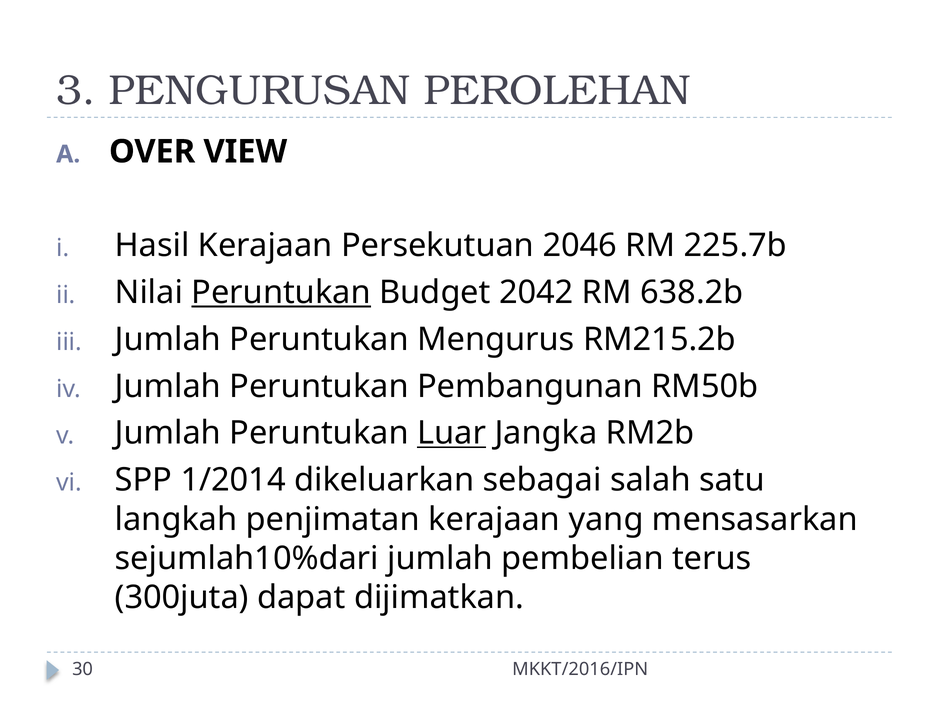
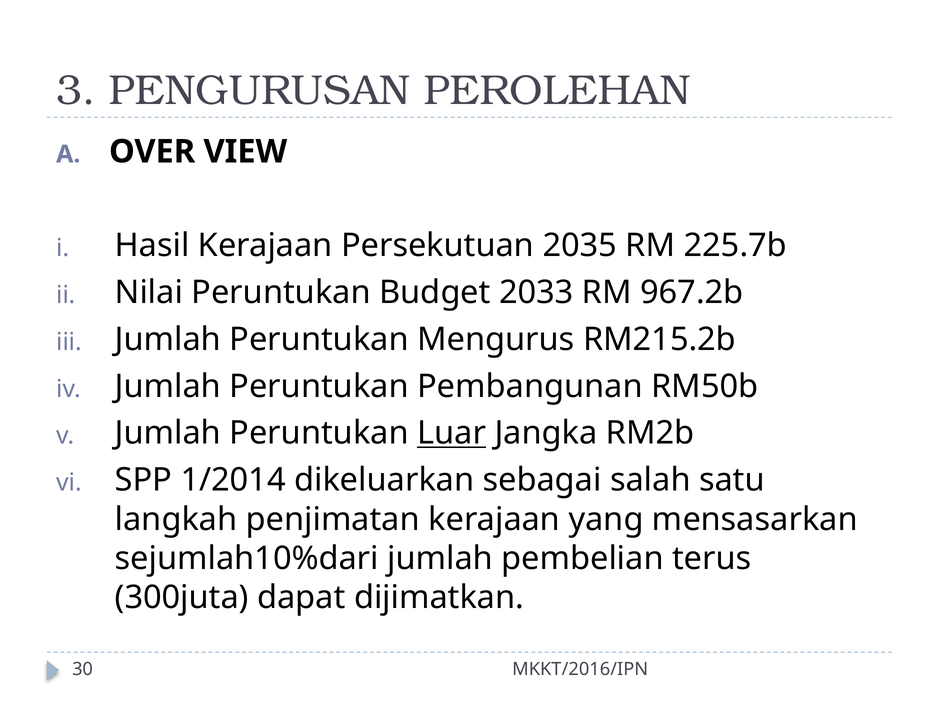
2046: 2046 -> 2035
Peruntukan at (281, 293) underline: present -> none
2042: 2042 -> 2033
638.2b: 638.2b -> 967.2b
